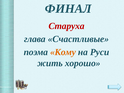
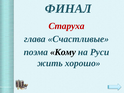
Кому colour: orange -> black
